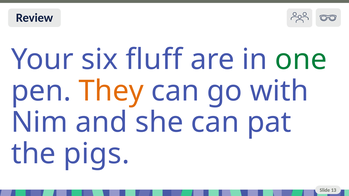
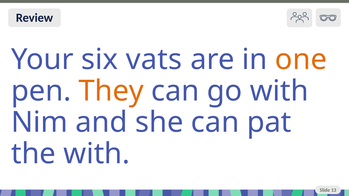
fluff: fluff -> vats
one colour: green -> orange
the pigs: pigs -> with
